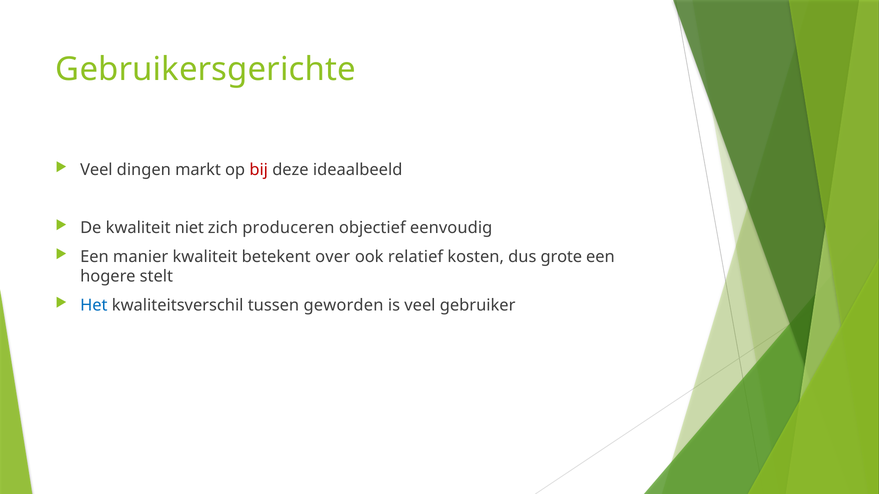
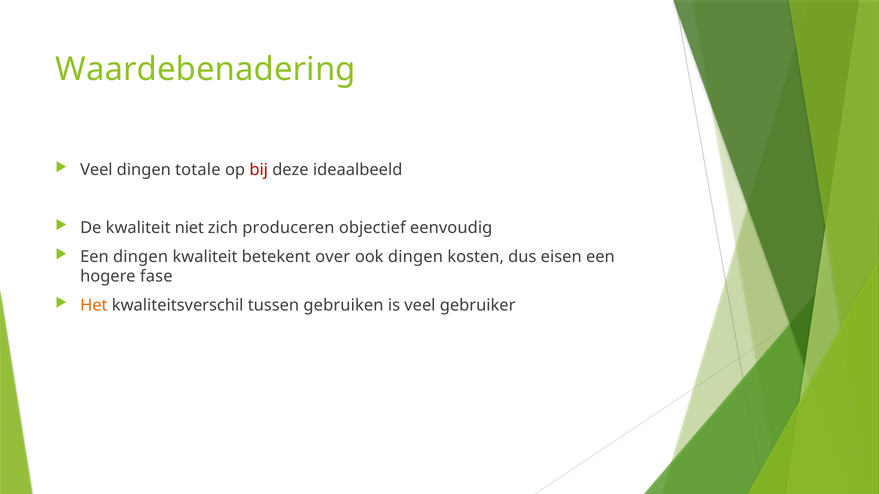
Gebruikersgerichte: Gebruikersgerichte -> Waardebenadering
markt: markt -> totale
Een manier: manier -> dingen
ook relatief: relatief -> dingen
grote: grote -> eisen
stelt: stelt -> fase
Het colour: blue -> orange
geworden: geworden -> gebruiken
